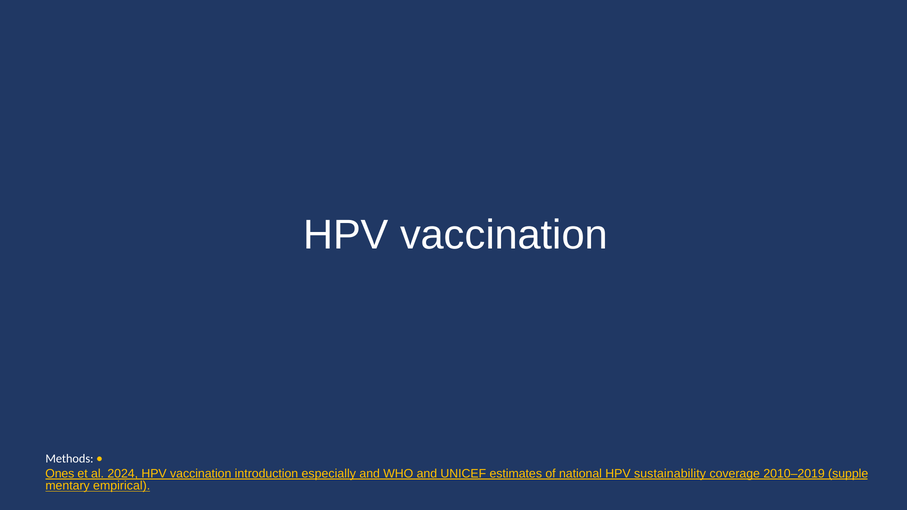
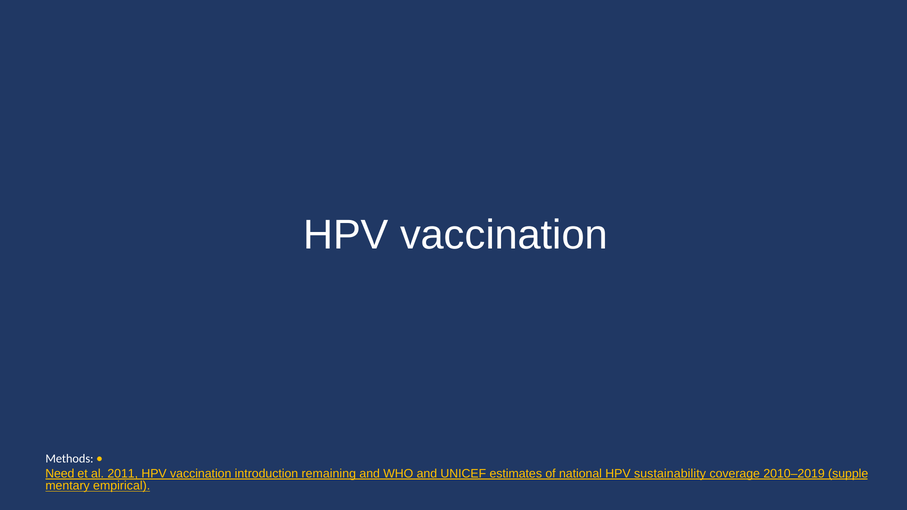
Ones: Ones -> Need
2024: 2024 -> 2011
especially: especially -> remaining
